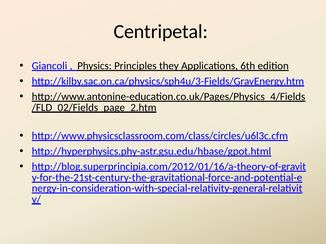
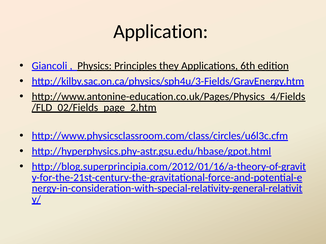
Centripetal: Centripetal -> Application
